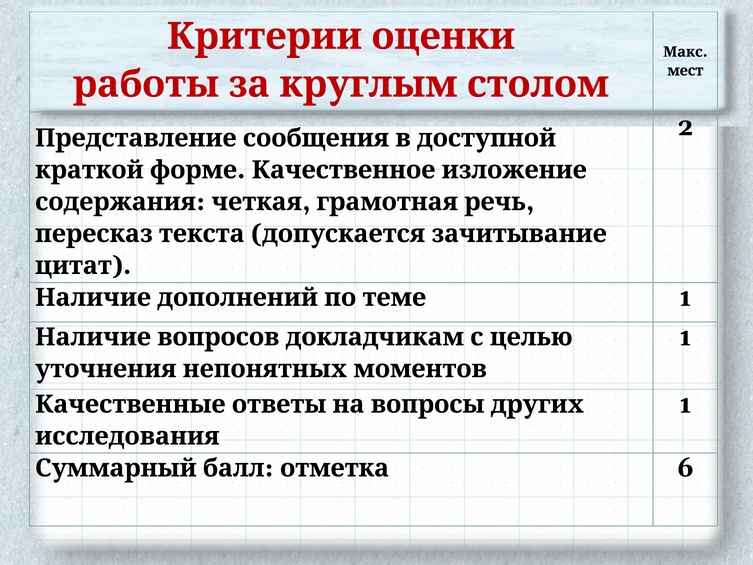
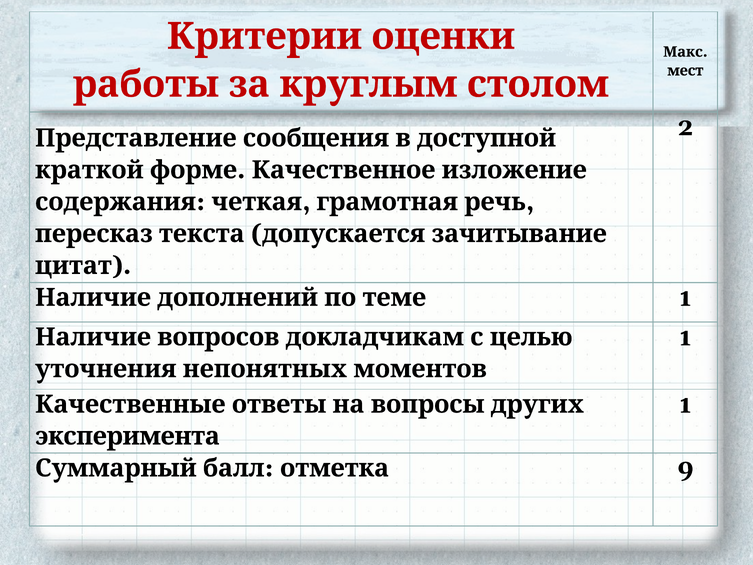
исследования: исследования -> эксперимента
6: 6 -> 9
